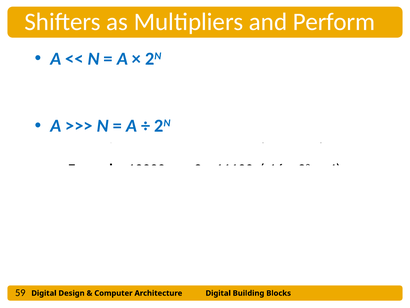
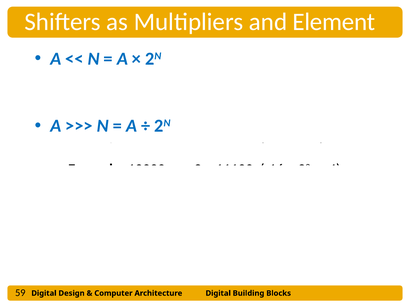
Perform: Perform -> Element
